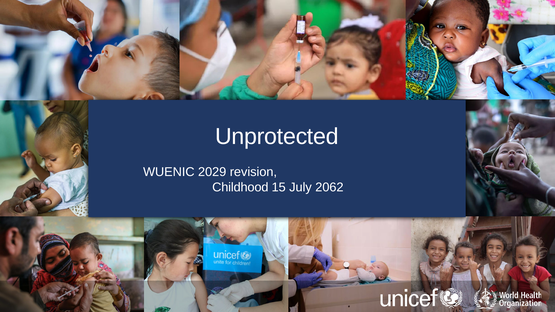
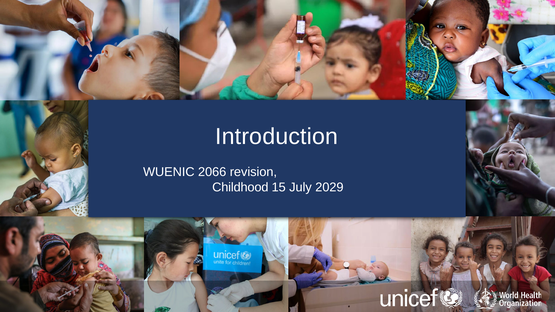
Unprotected: Unprotected -> Introduction
2029: 2029 -> 2066
2062: 2062 -> 2029
